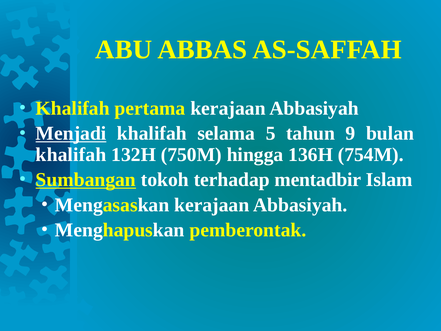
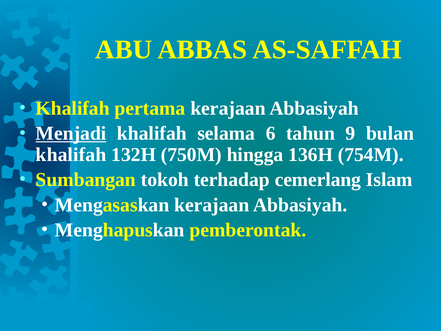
5: 5 -> 6
Sumbangan underline: present -> none
mentadbir: mentadbir -> cemerlang
